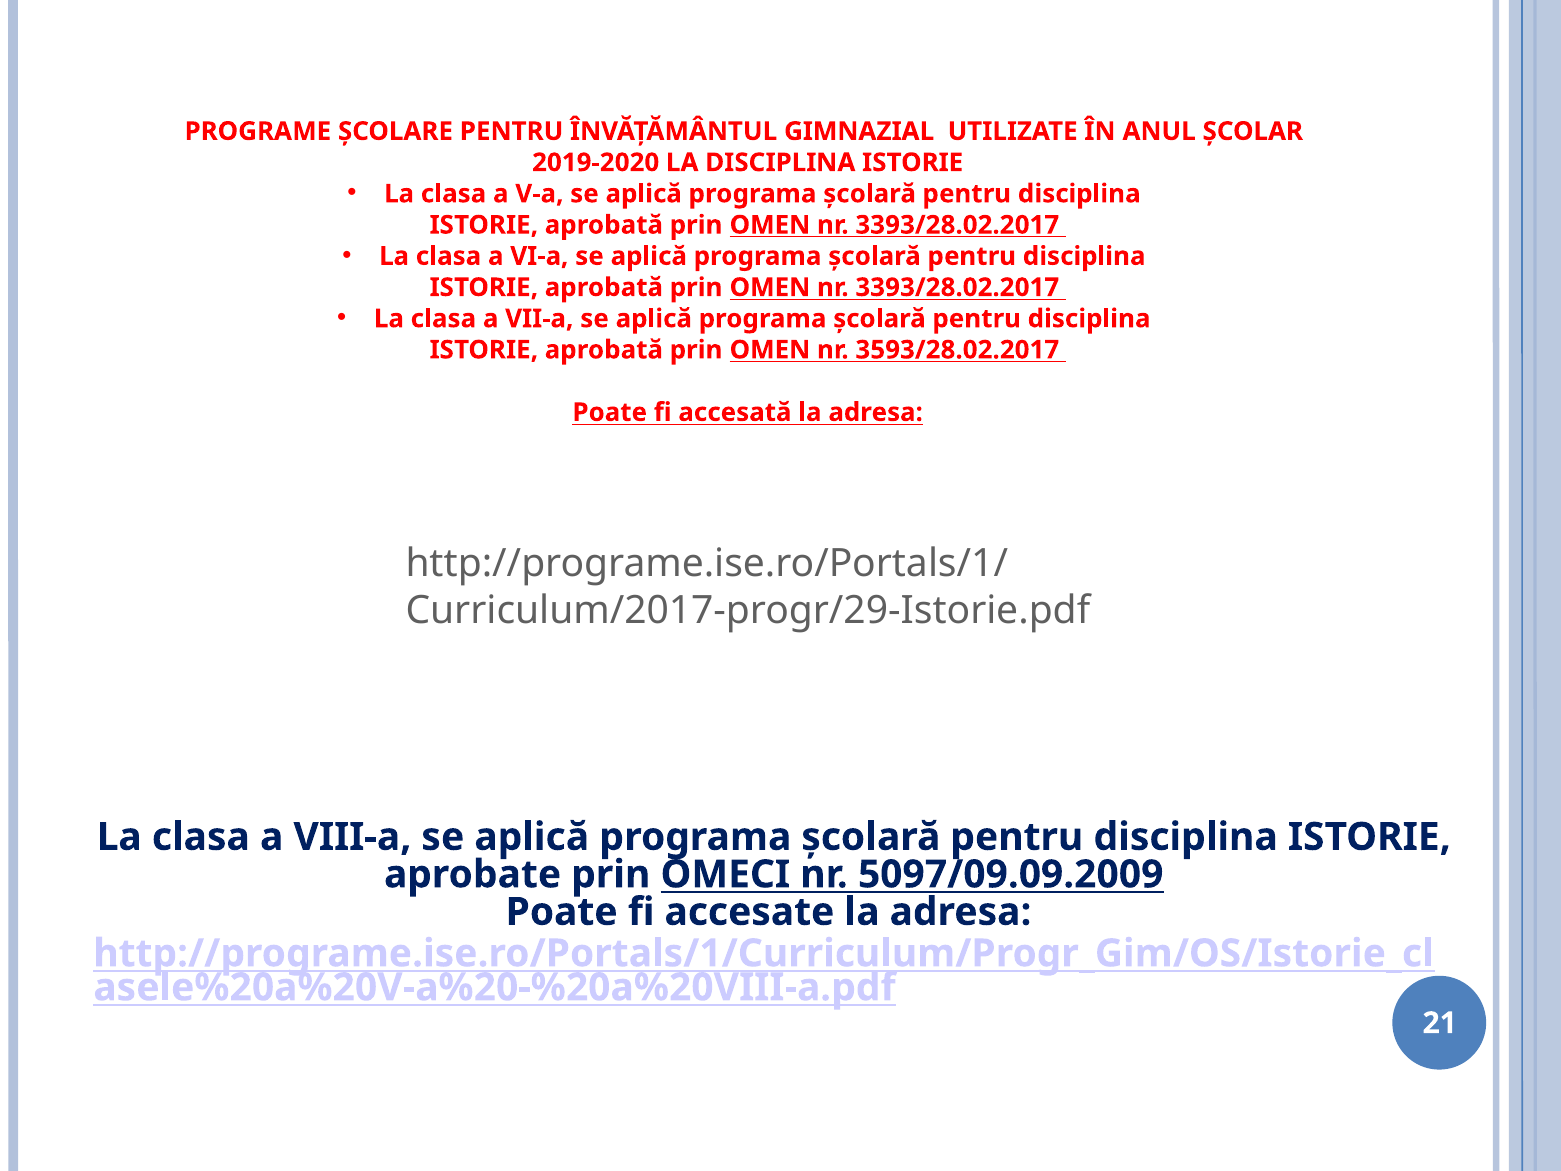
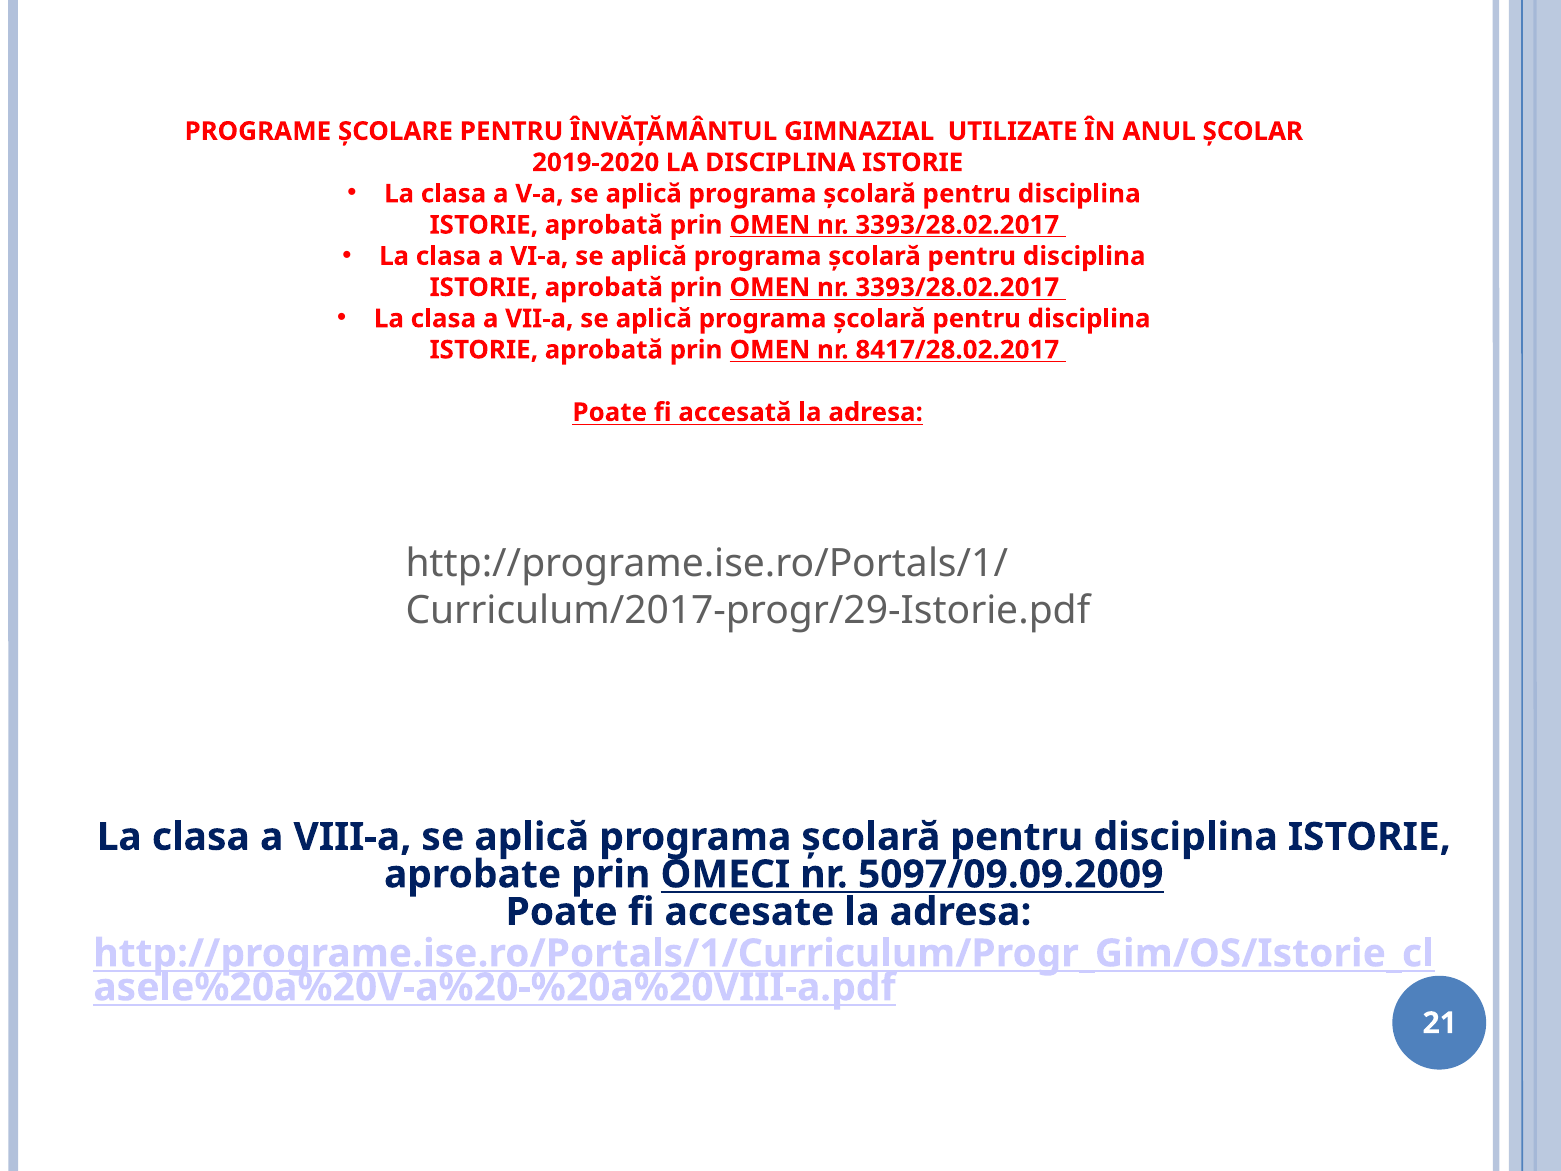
3593/28.02.2017: 3593/28.02.2017 -> 8417/28.02.2017
